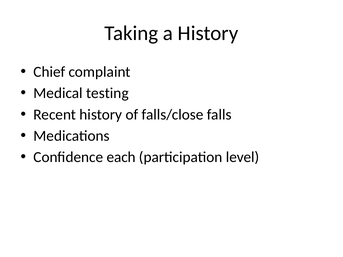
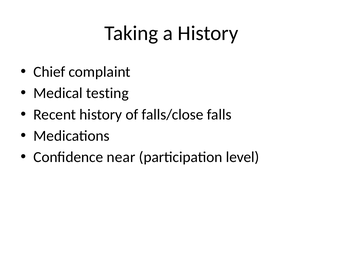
each: each -> near
